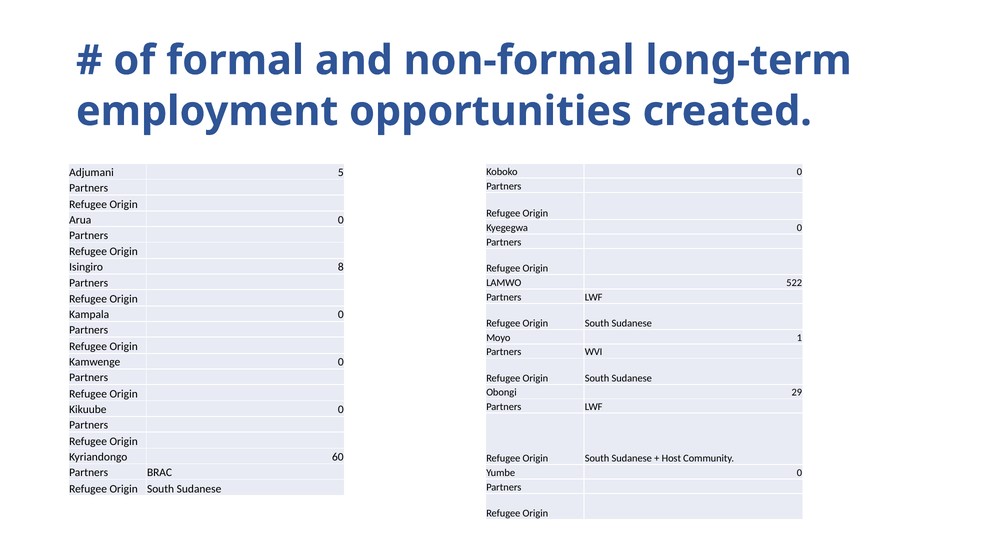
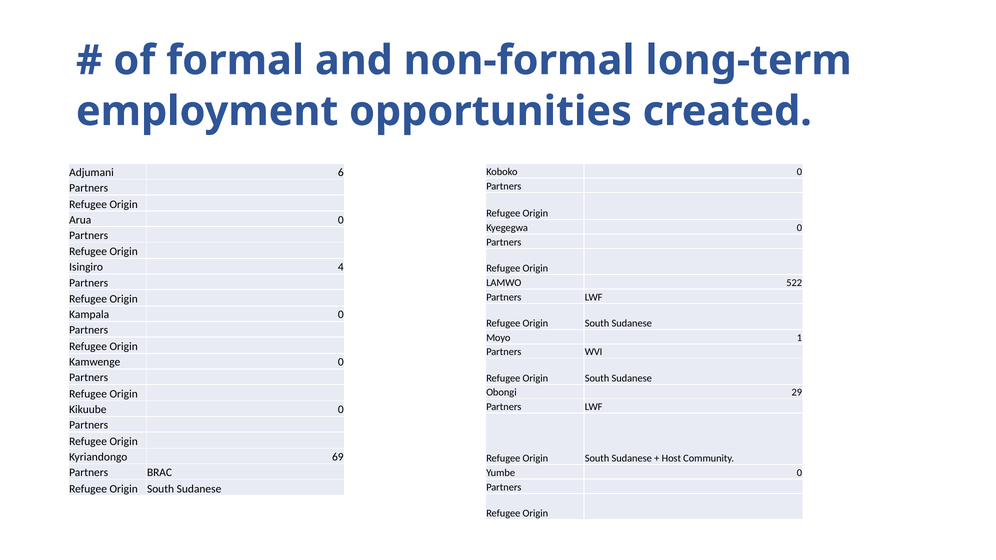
5: 5 -> 6
8: 8 -> 4
60: 60 -> 69
